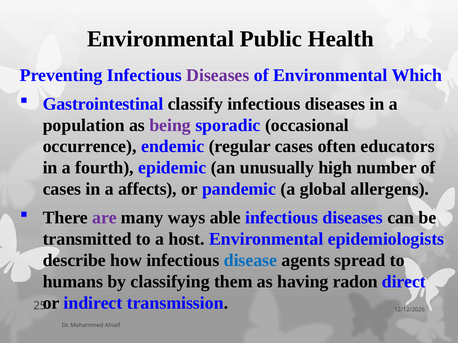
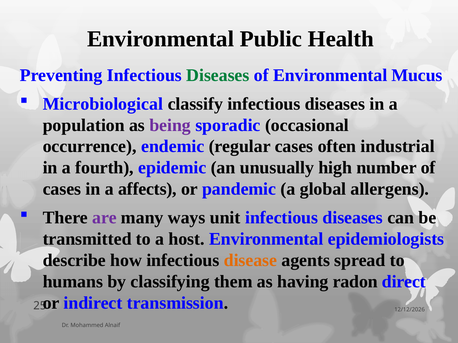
Diseases at (218, 75) colour: purple -> green
Which: Which -> Mucus
Gastrointestinal: Gastrointestinal -> Microbiological
educators: educators -> industrial
able: able -> unit
disease colour: blue -> orange
